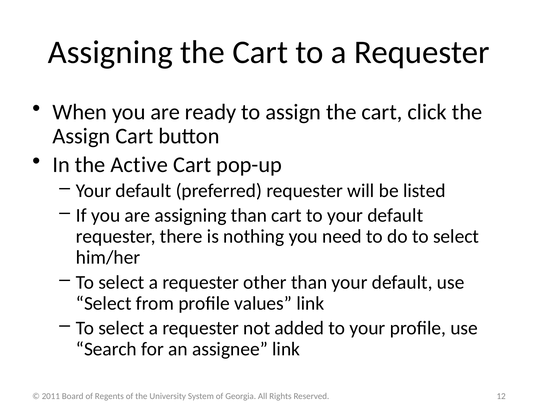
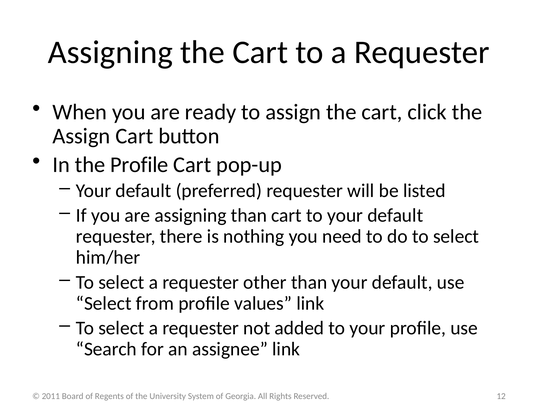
the Active: Active -> Profile
